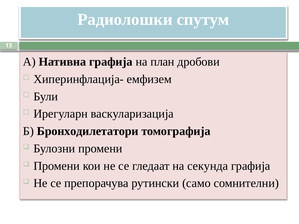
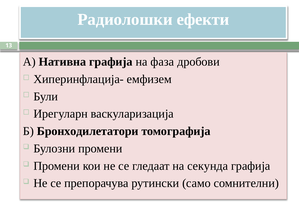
спутум: спутум -> ефекти
план: план -> фаза
